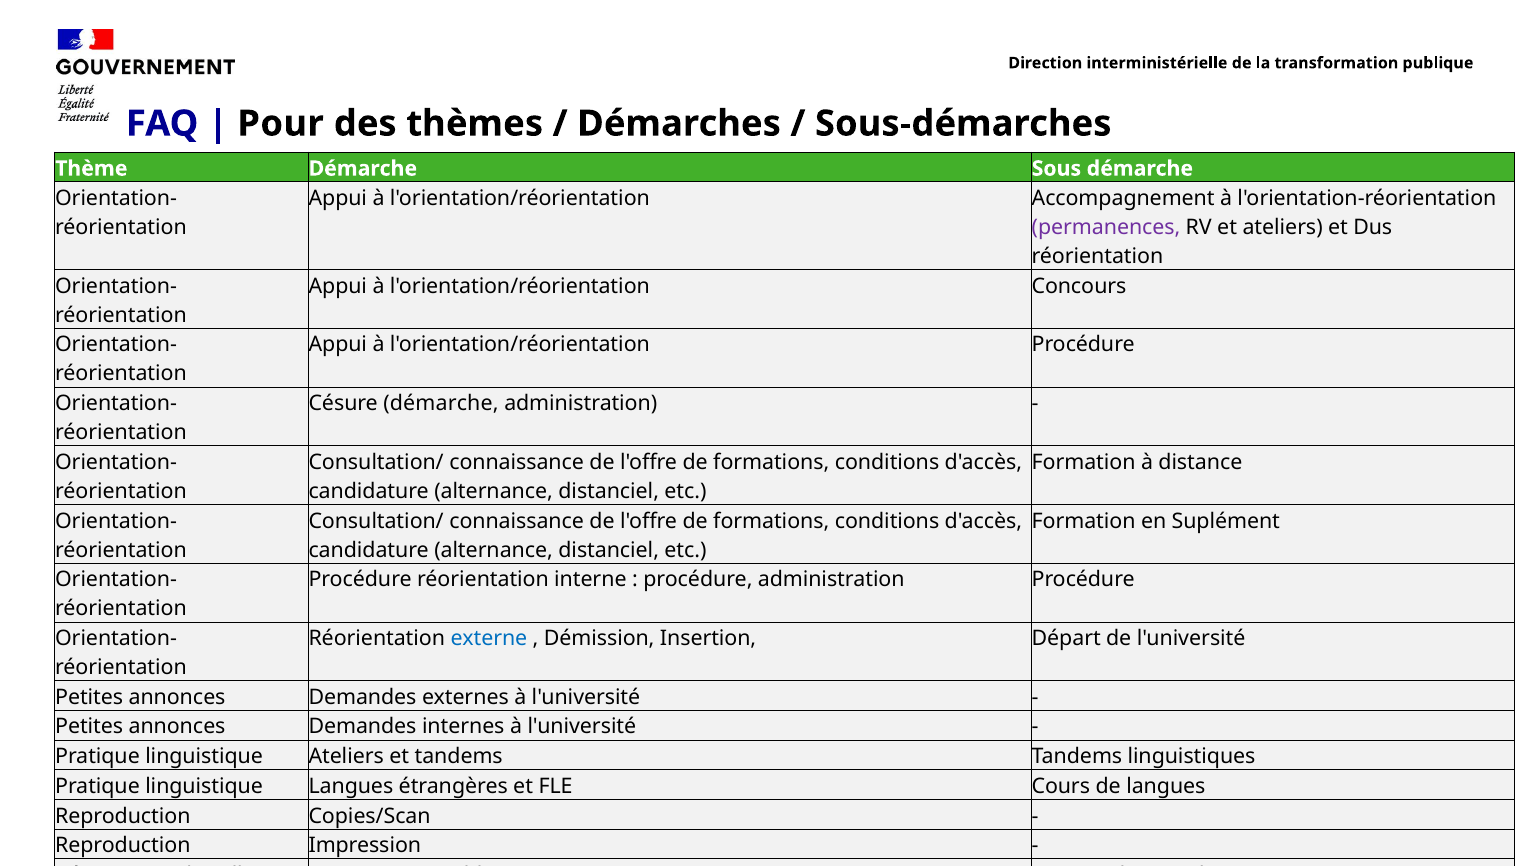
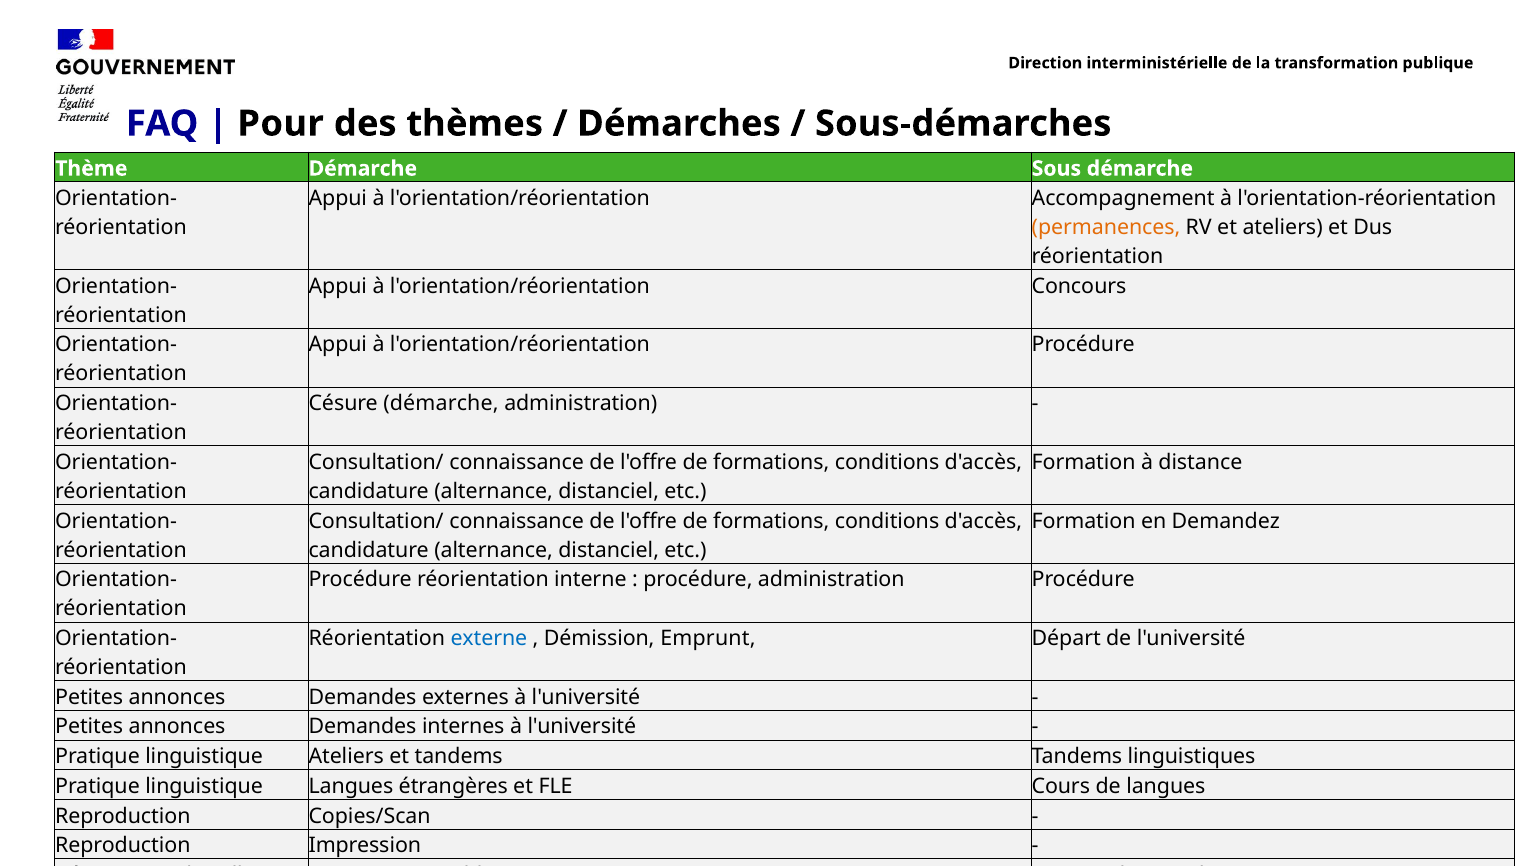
permanences colour: purple -> orange
Suplément: Suplément -> Demandez
Insertion: Insertion -> Emprunt
